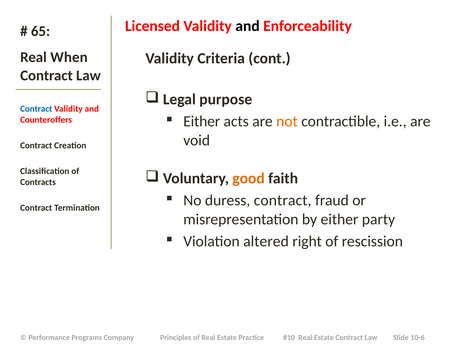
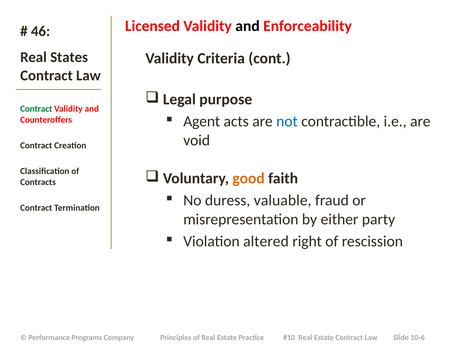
65: 65 -> 46
When: When -> States
Contract at (36, 109) colour: blue -> green
Either at (202, 121): Either -> Agent
not colour: orange -> blue
duress contract: contract -> valuable
